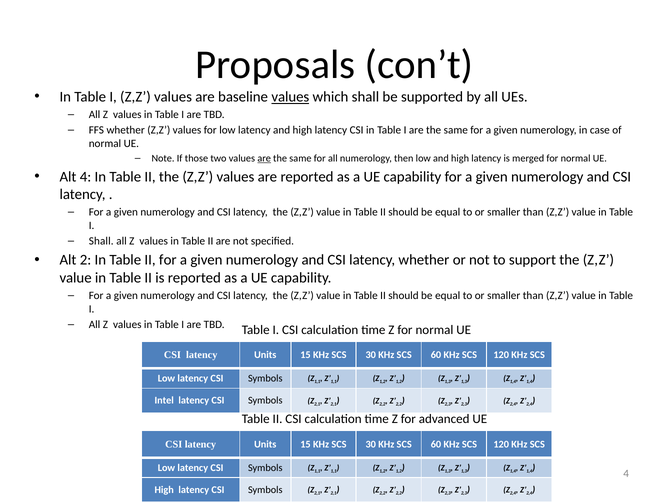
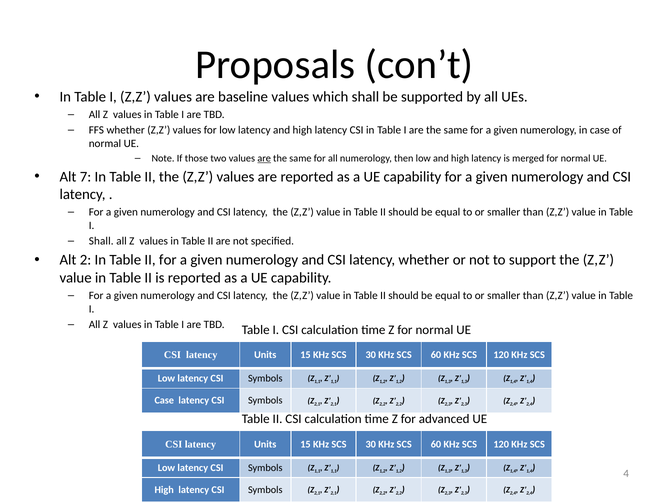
values at (290, 97) underline: present -> none
Alt 4: 4 -> 7
Intel at (164, 400): Intel -> Case
